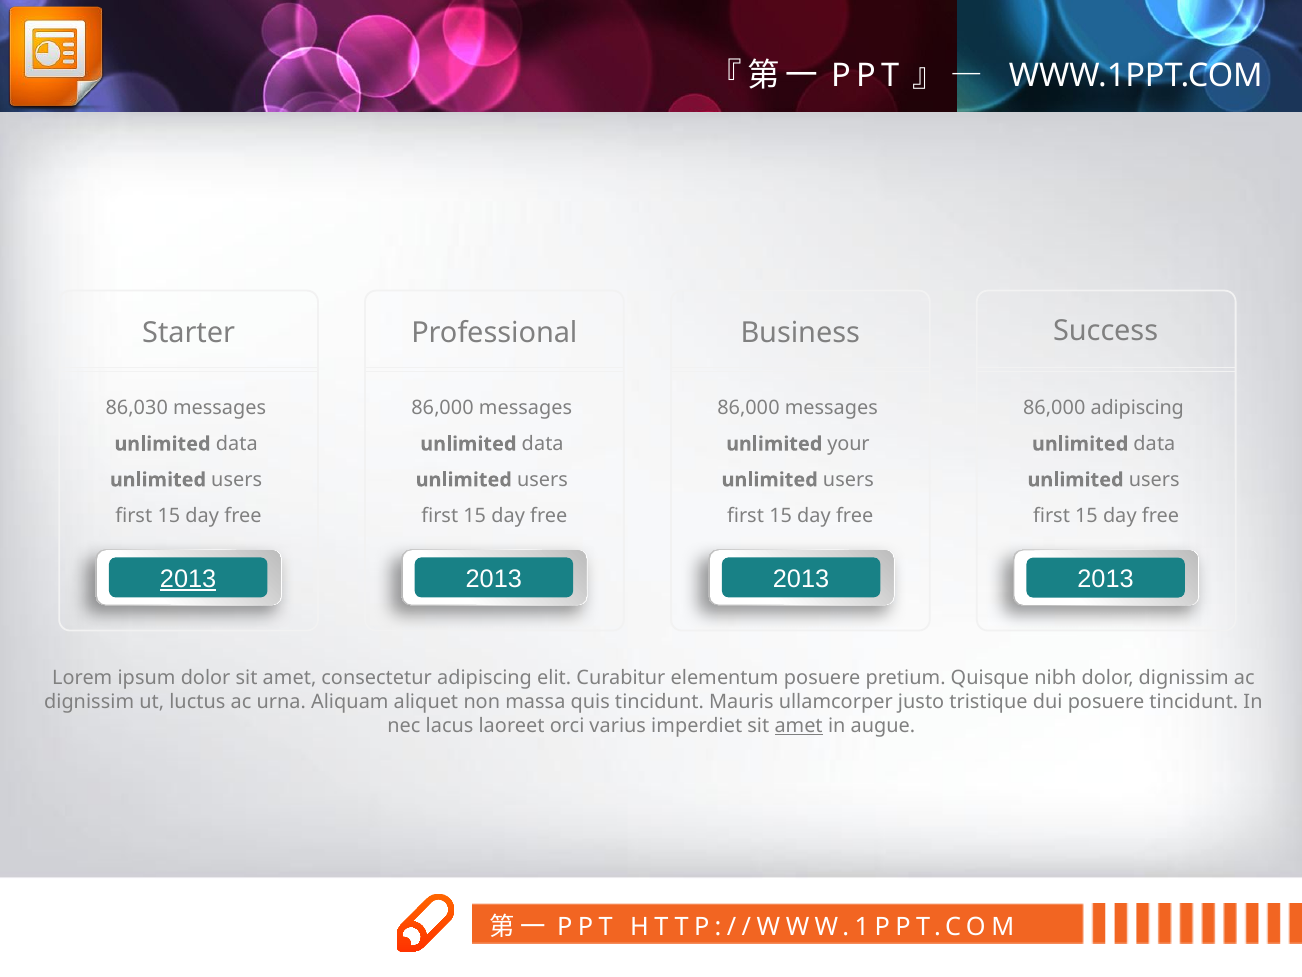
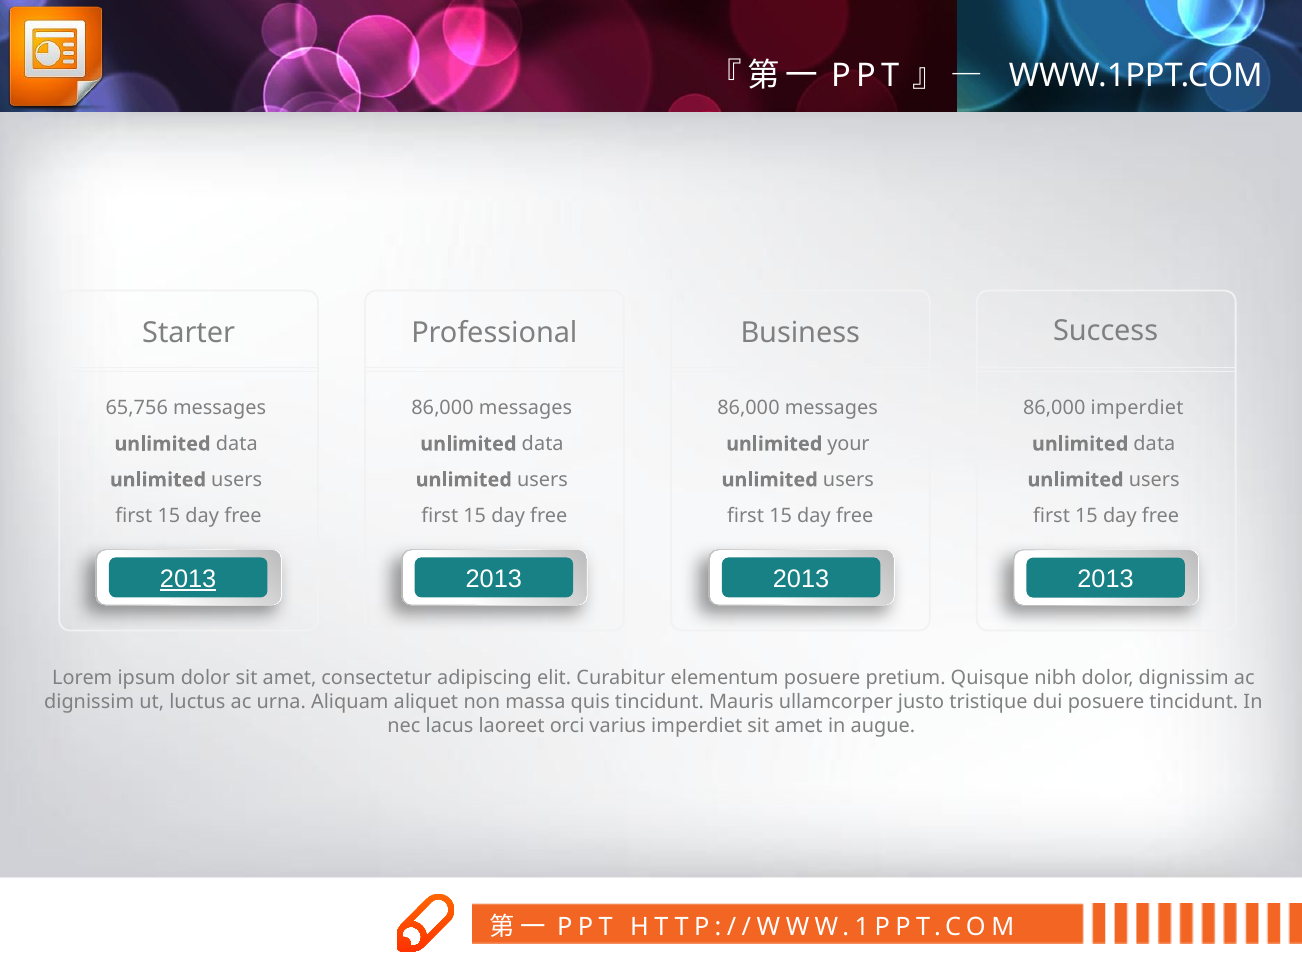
86,030: 86,030 -> 65,756
86,000 adipiscing: adipiscing -> imperdiet
amet at (799, 725) underline: present -> none
